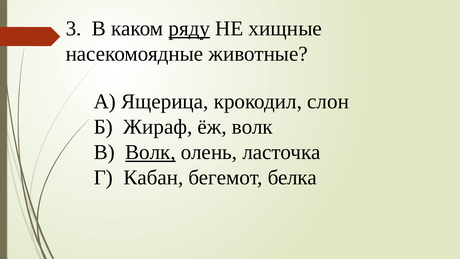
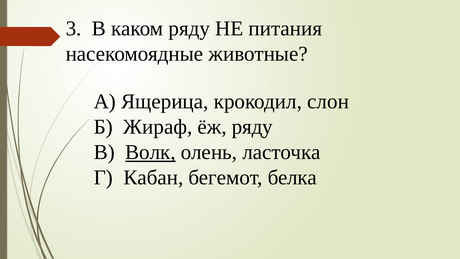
ряду at (189, 29) underline: present -> none
хищные: хищные -> питания
ёж волк: волк -> ряду
